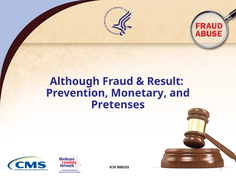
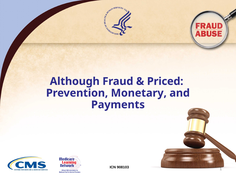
Result: Result -> Priced
Pretenses: Pretenses -> Payments
